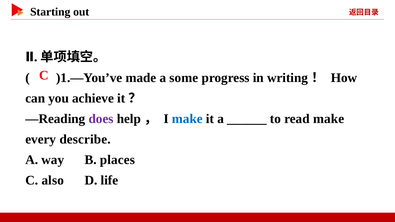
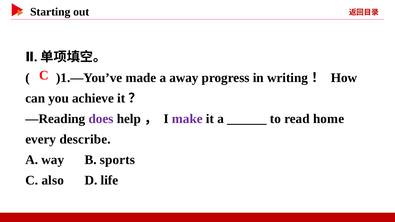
some: some -> away
make at (187, 119) colour: blue -> purple
read make: make -> home
places: places -> sports
